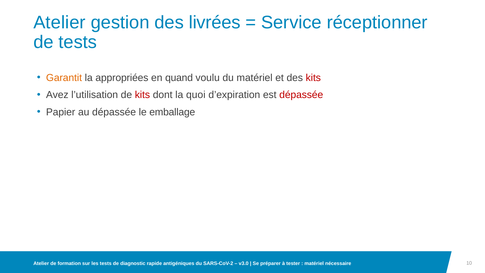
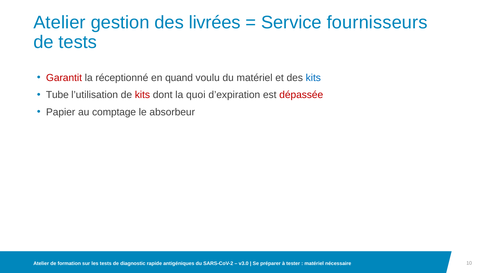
réceptionner: réceptionner -> fournisseurs
Garantit colour: orange -> red
appropriées: appropriées -> réceptionné
kits at (313, 78) colour: red -> blue
Avez: Avez -> Tube
au dépassée: dépassée -> comptage
emballage: emballage -> absorbeur
